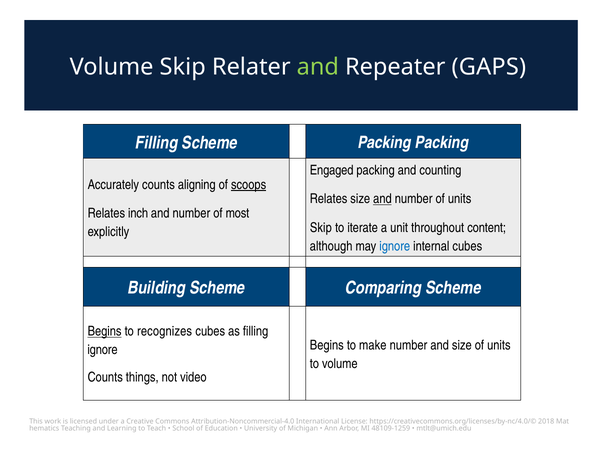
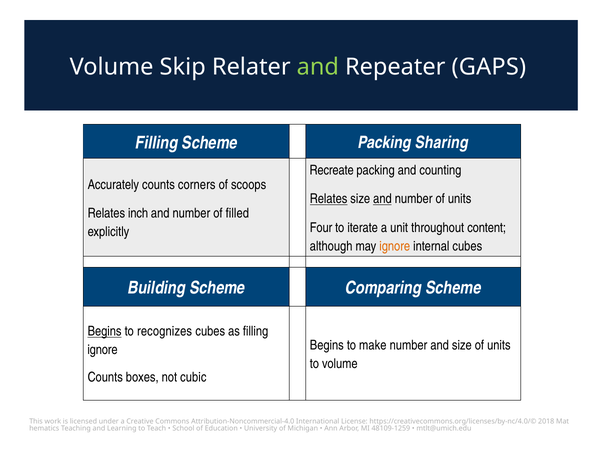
Packing Packing: Packing -> Sharing
Engaged: Engaged -> Recreate
aligning: aligning -> corners
scoops underline: present -> none
Relates at (329, 199) underline: none -> present
most: most -> filled
Skip at (321, 228): Skip -> Four
ignore at (395, 246) colour: blue -> orange
things: things -> boxes
video: video -> cubic
